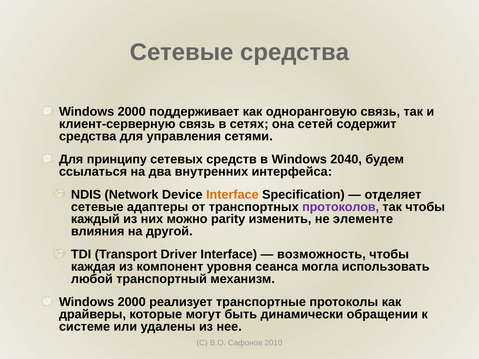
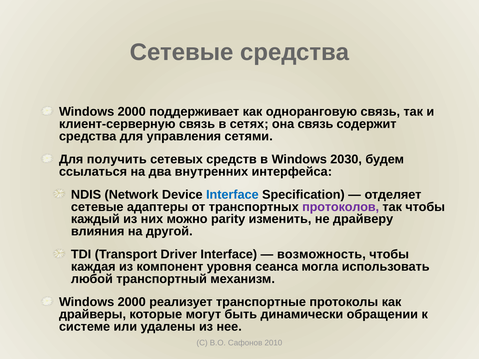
она сетей: сетей -> связь
принципу: принципу -> получить
2040: 2040 -> 2030
Interface at (232, 195) colour: orange -> blue
элементе: элементе -> драйверу
